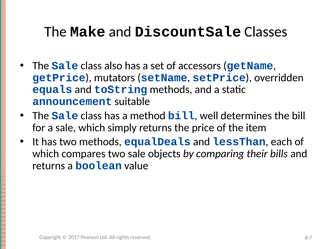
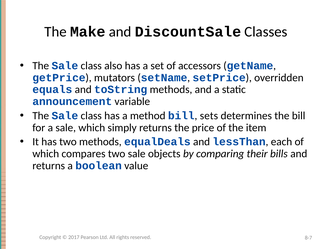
suitable: suitable -> variable
well: well -> sets
